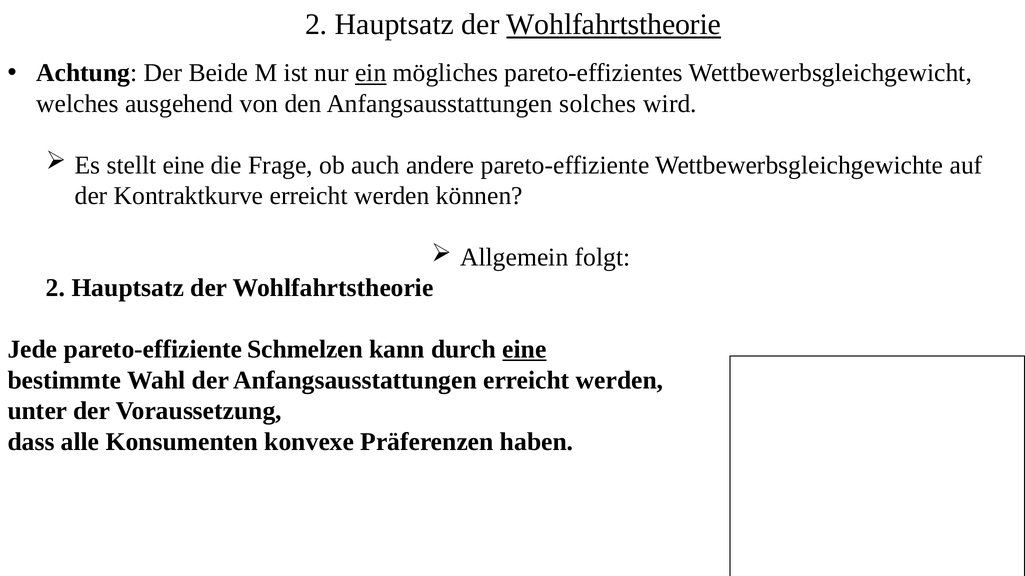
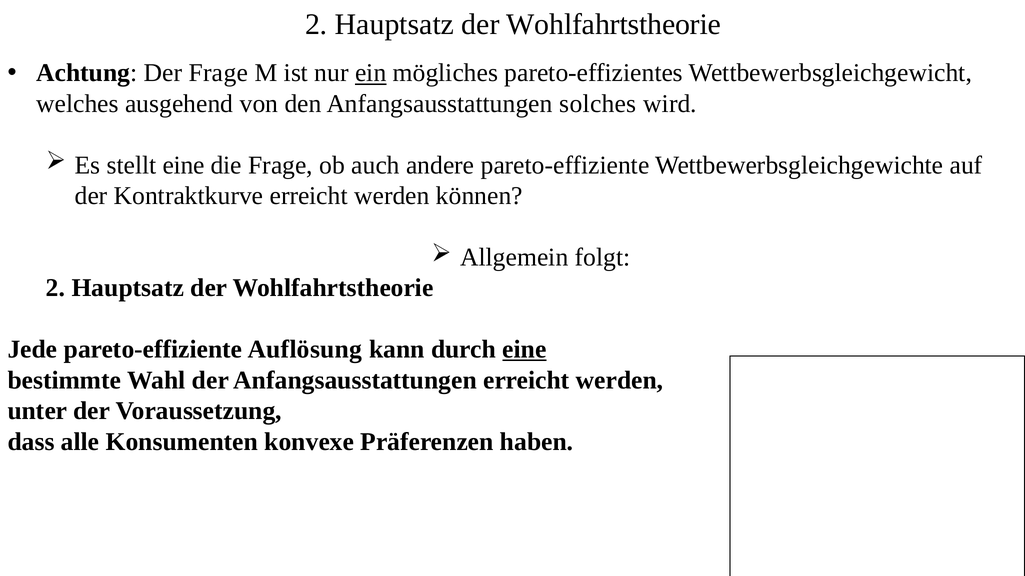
Wohlfahrtstheorie at (614, 25) underline: present -> none
Der Beide: Beide -> Frage
Schmelzen: Schmelzen -> Auflösung
